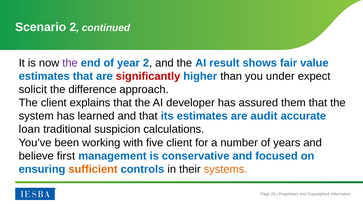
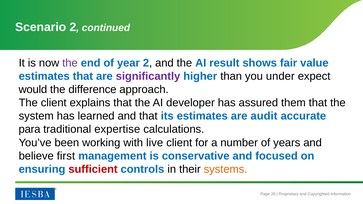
significantly colour: red -> purple
solicit: solicit -> would
loan: loan -> para
suspicion: suspicion -> expertise
five: five -> live
sufficient colour: orange -> red
